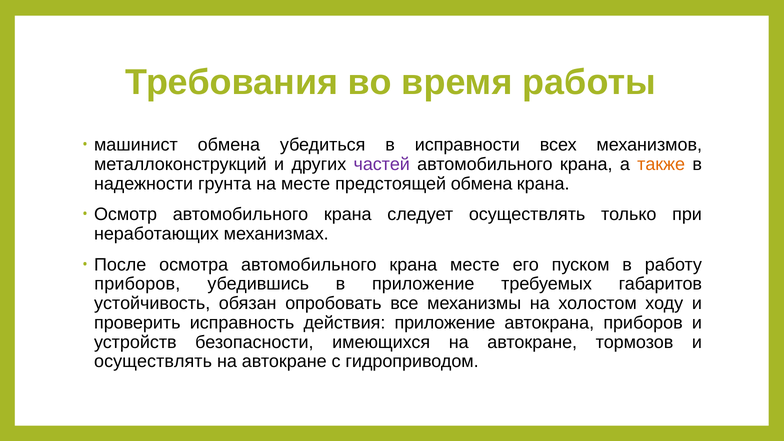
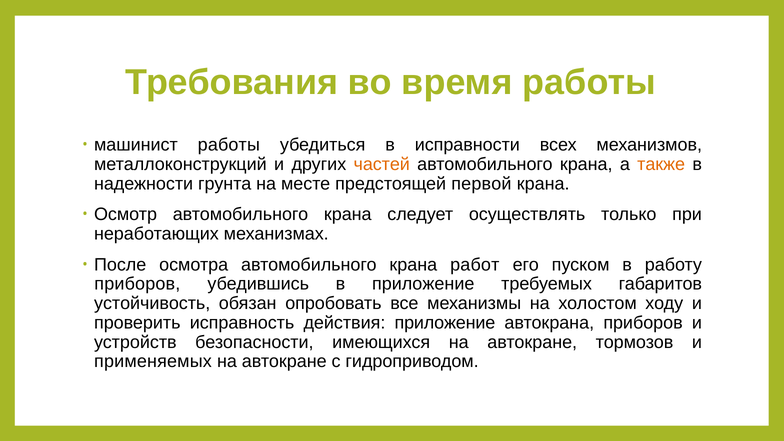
машинист обмена: обмена -> работы
частей colour: purple -> orange
предстоящей обмена: обмена -> первой
крана месте: месте -> работ
осуществлять at (153, 361): осуществлять -> применяемых
